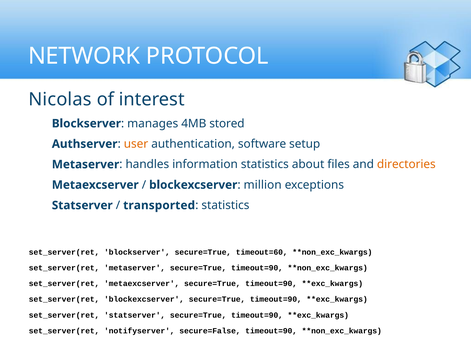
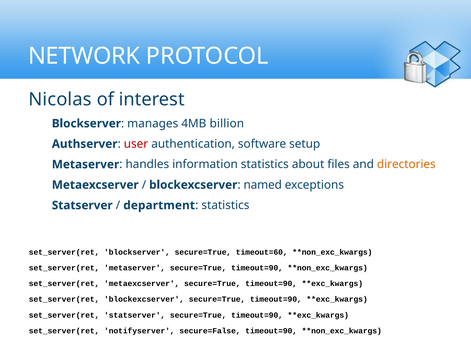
stored: stored -> billion
user colour: orange -> red
million: million -> named
transported: transported -> department
